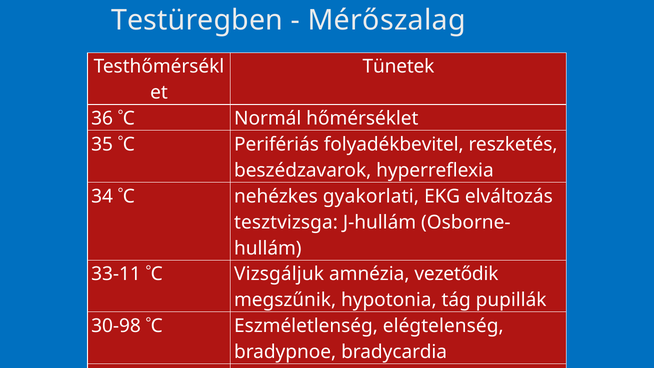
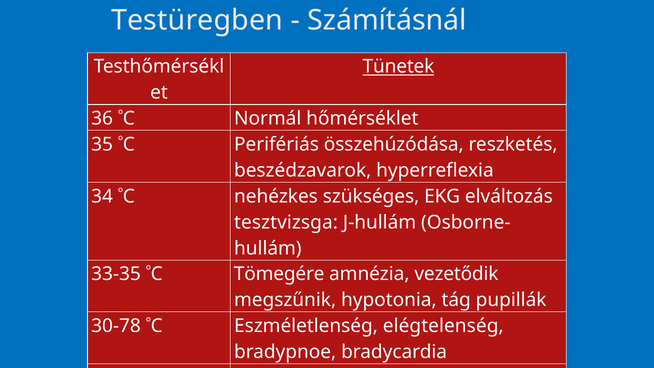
Mérőszalag: Mérőszalag -> Számításnál
Tünetek underline: none -> present
folyadékbevitel: folyadékbevitel -> összehúzódása
gyakorlati: gyakorlati -> szükséges
33-11: 33-11 -> 33-35
Vizsgáljuk: Vizsgáljuk -> Tömegére
30-98: 30-98 -> 30-78
